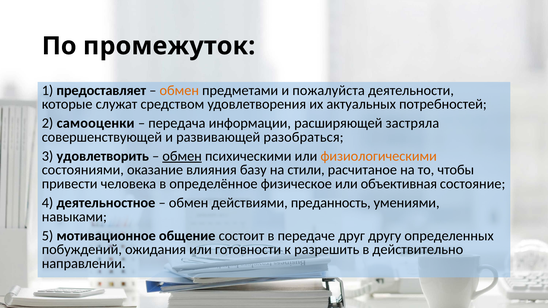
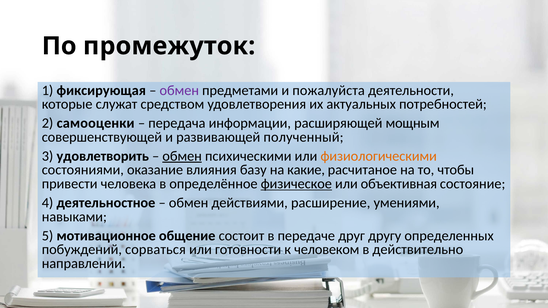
предоставляет: предоставляет -> фиксирующая
обмен at (179, 90) colour: orange -> purple
застряла: застряла -> мощным
разобраться: разобраться -> полученный
стили: стили -> какие
физическое underline: none -> present
преданность: преданность -> расширение
ожидания: ожидания -> сорваться
разрешить: разрешить -> человеком
